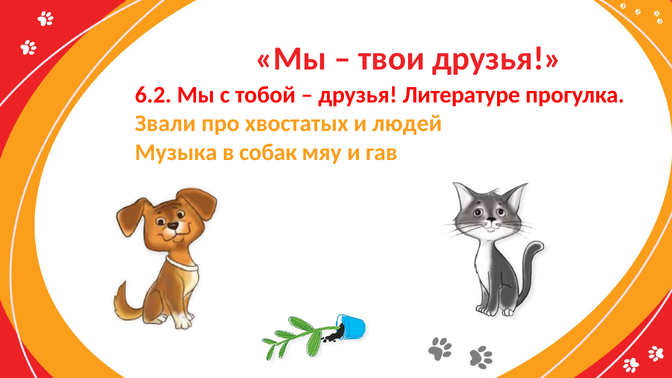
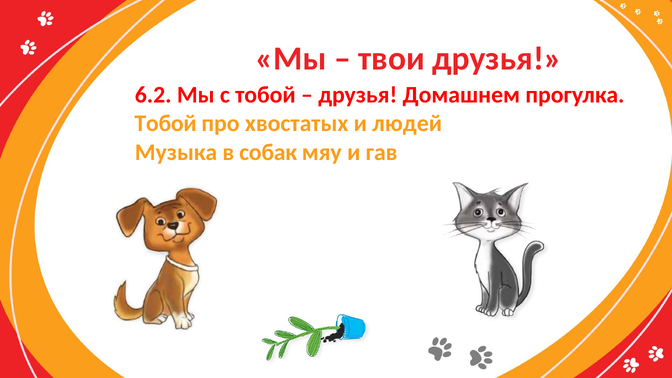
Литературе: Литературе -> Домашнем
Звали at (165, 124): Звали -> Тобой
